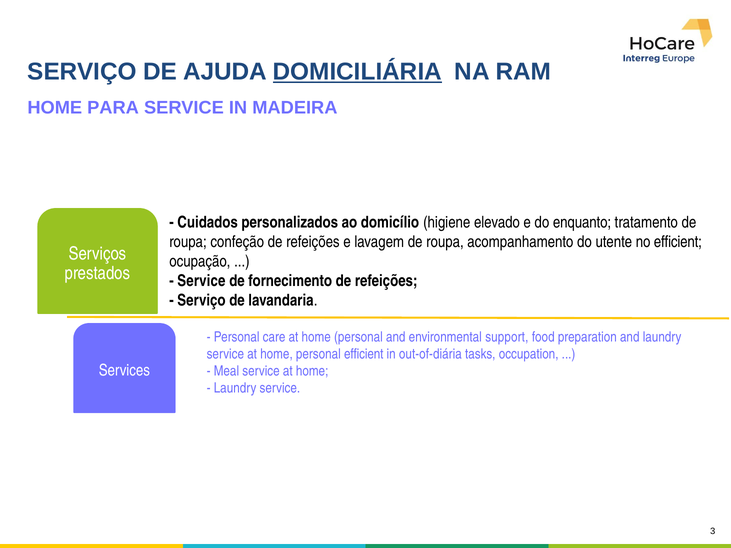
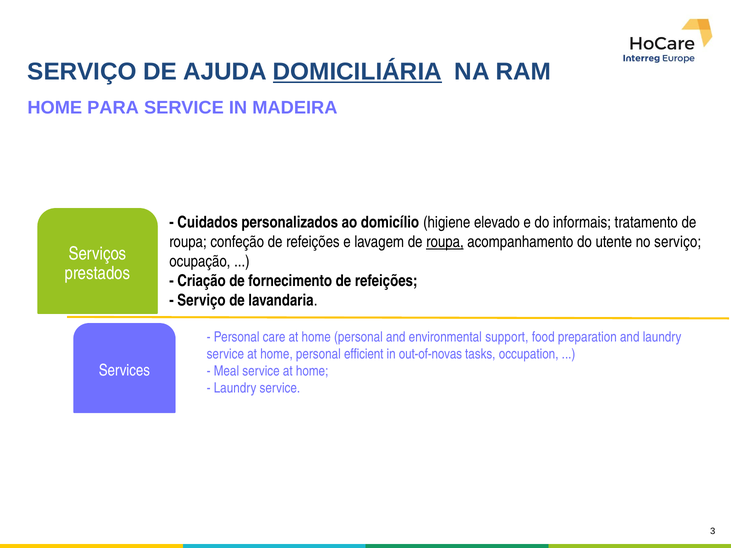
enquanto: enquanto -> informais
roupa at (445, 242) underline: none -> present
no efficient: efficient -> serviço
Service at (201, 281): Service -> Criação
out-of-diária: out-of-diária -> out-of-novas
